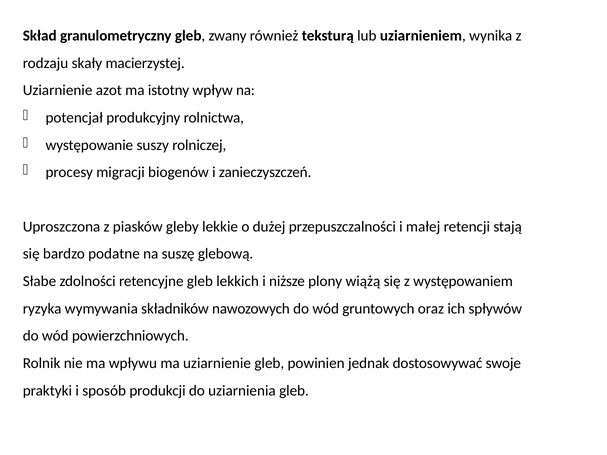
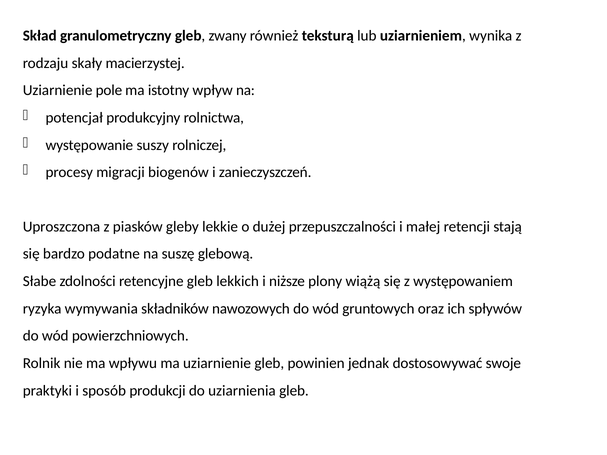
azot: azot -> pole
